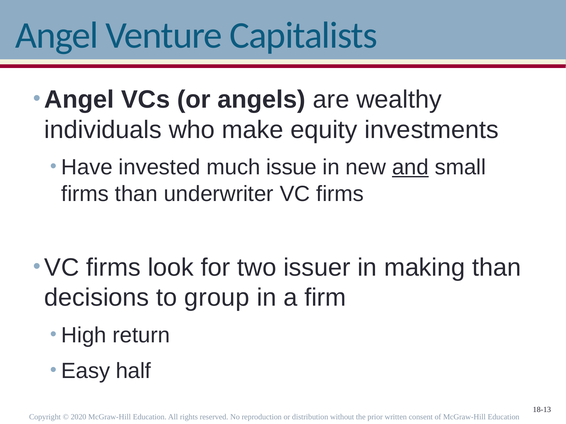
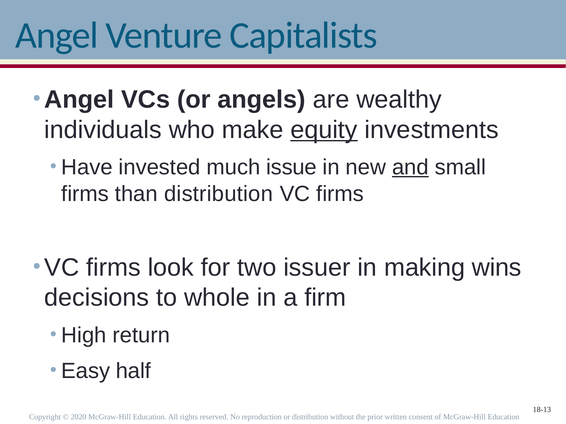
equity underline: none -> present
than underwriter: underwriter -> distribution
making than: than -> wins
group: group -> whole
